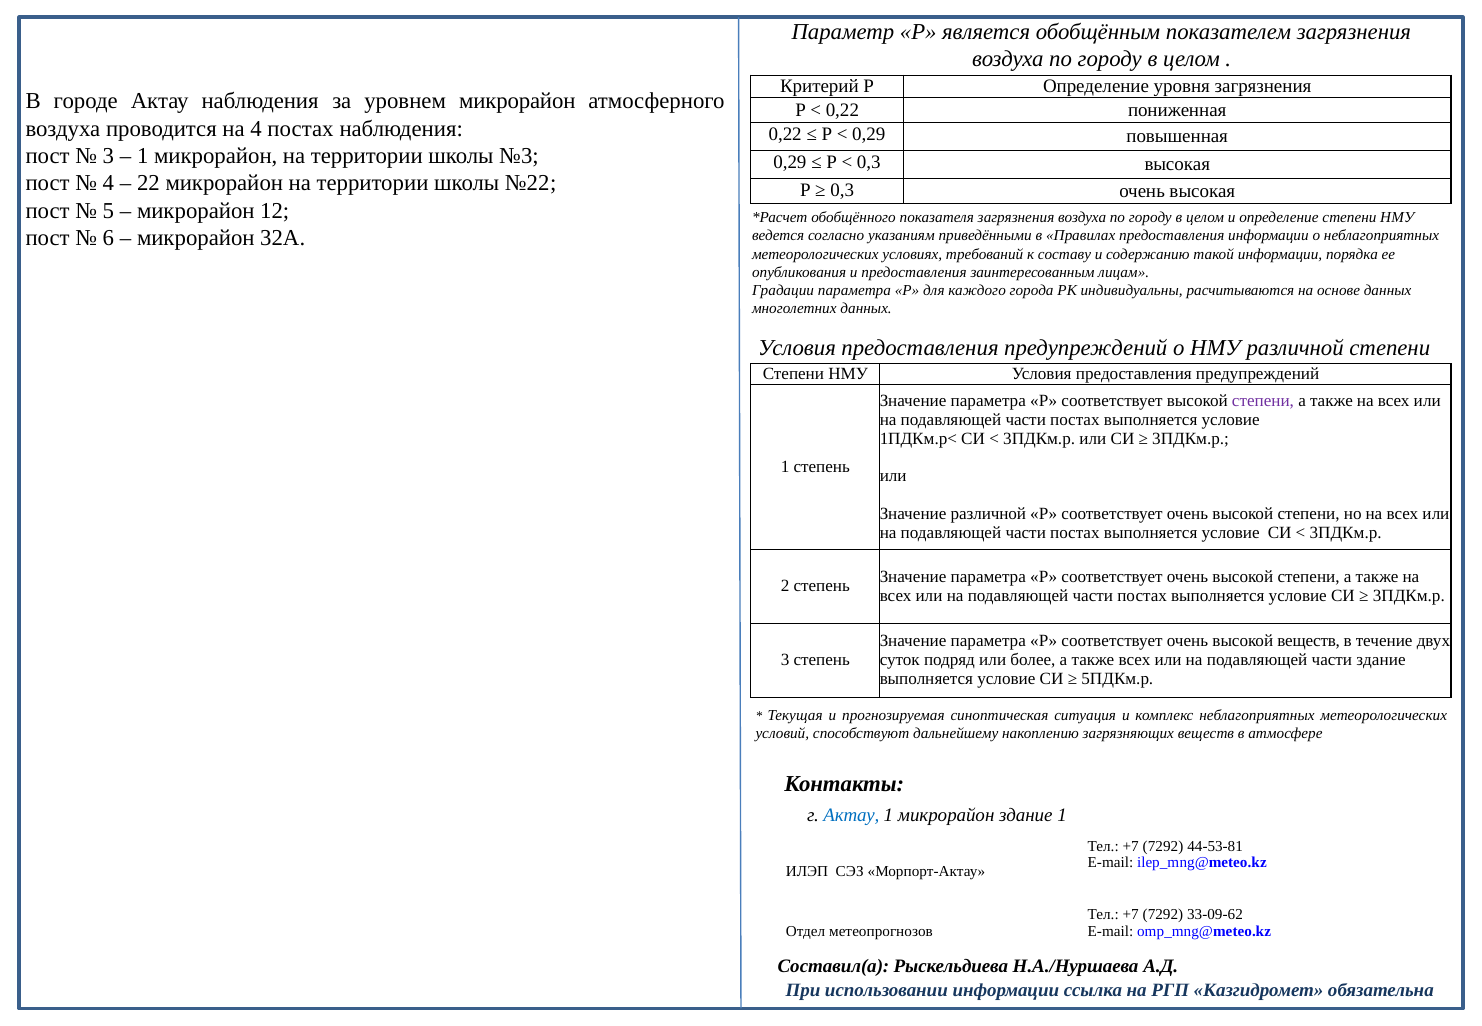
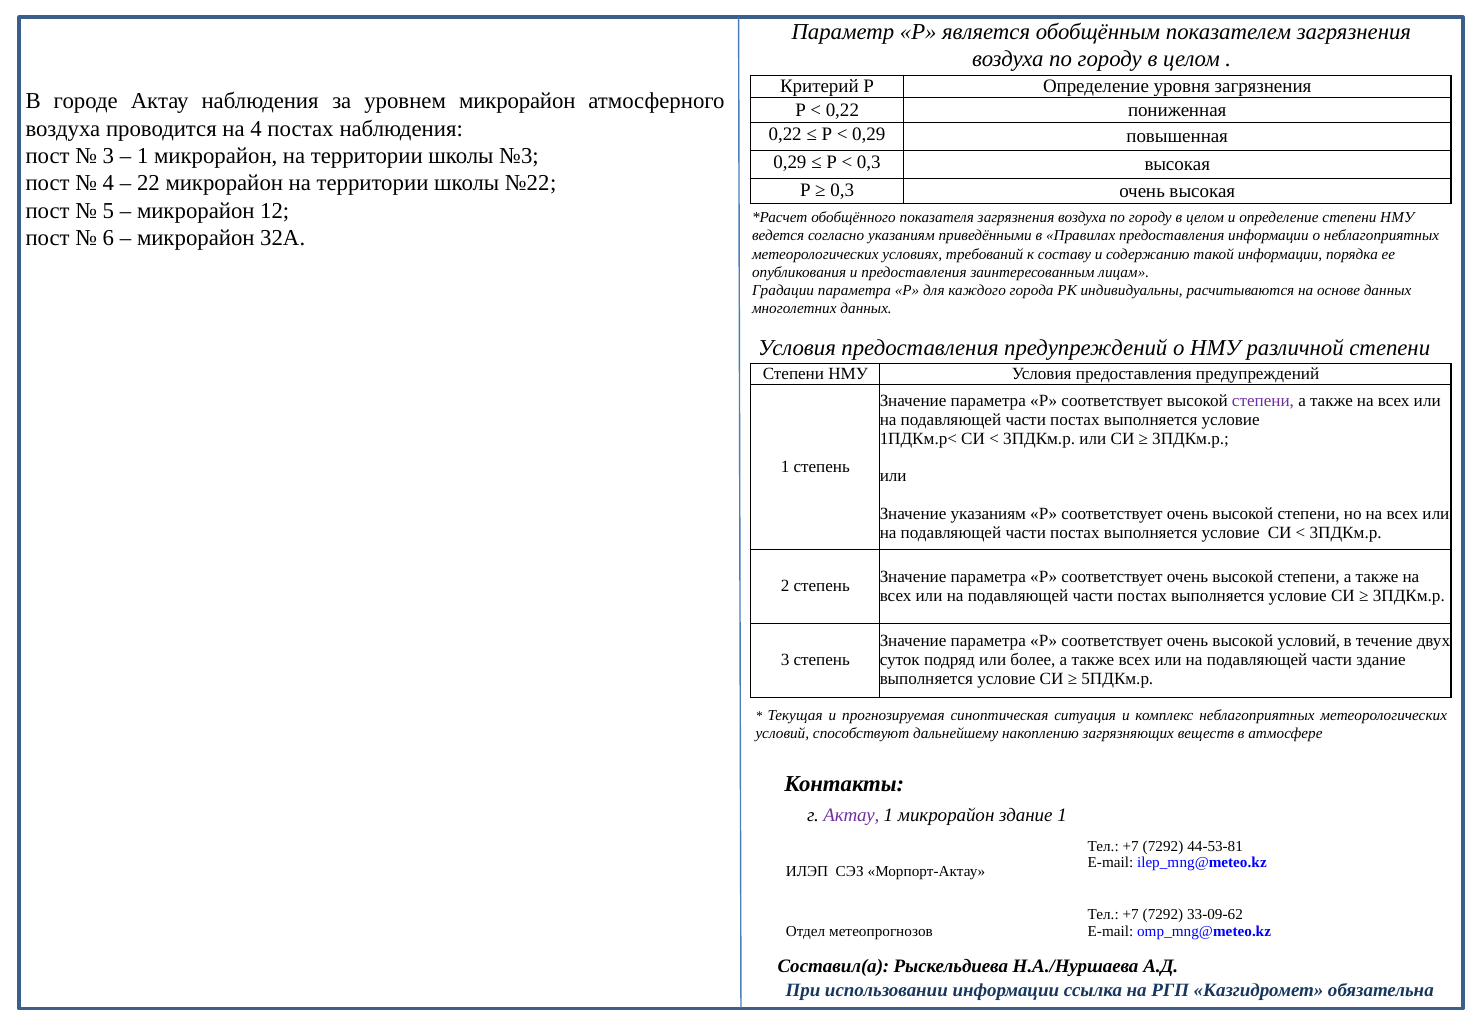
Значение различной: различной -> указаниям
высокой веществ: веществ -> условий
Актау at (851, 815) colour: blue -> purple
